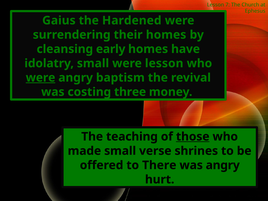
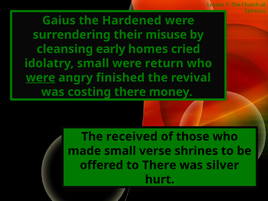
their homes: homes -> misuse
have: have -> cried
were lesson: lesson -> return
baptism: baptism -> finished
costing three: three -> there
teaching: teaching -> received
those underline: present -> none
was angry: angry -> silver
